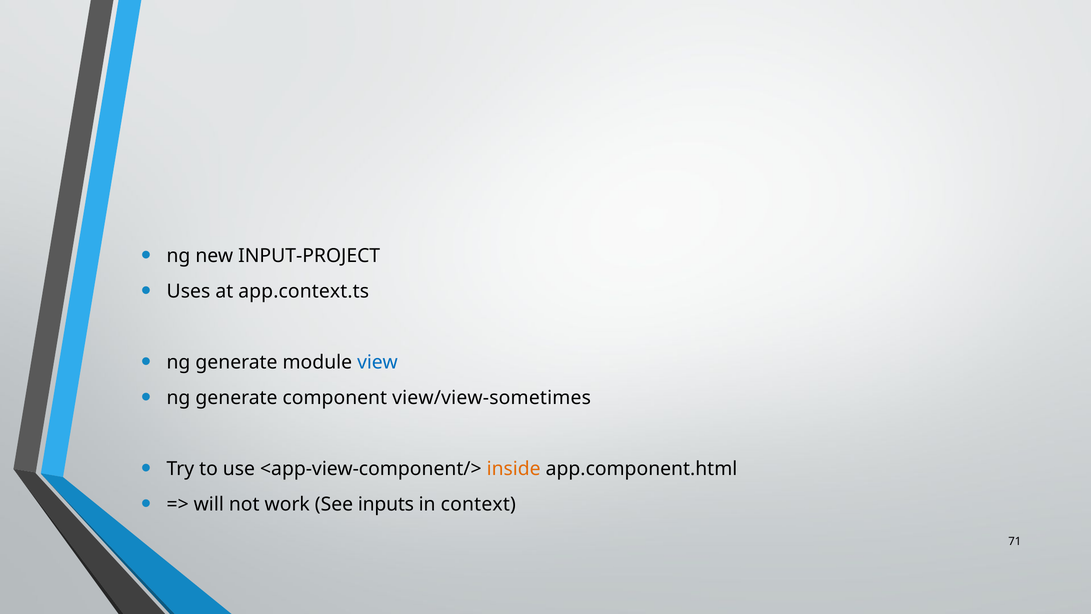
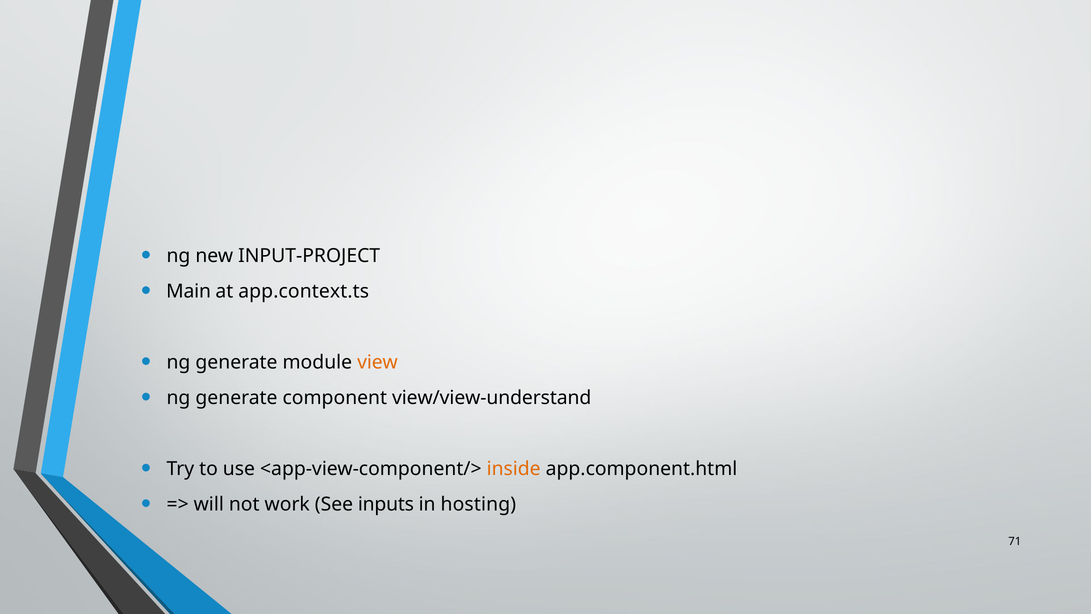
Uses: Uses -> Main
view colour: blue -> orange
view/view-sometimes: view/view-sometimes -> view/view-understand
context: context -> hosting
